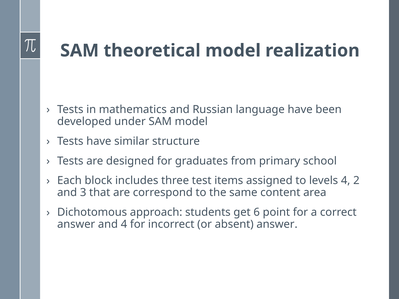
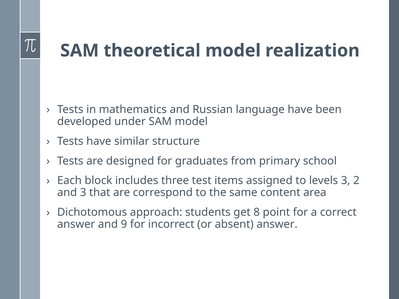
levels 4: 4 -> 3
6: 6 -> 8
and 4: 4 -> 9
